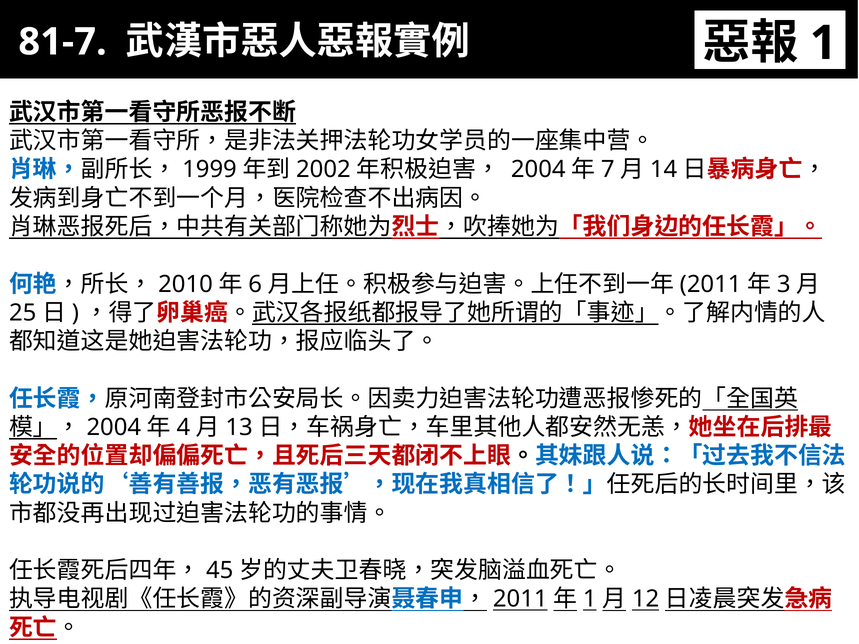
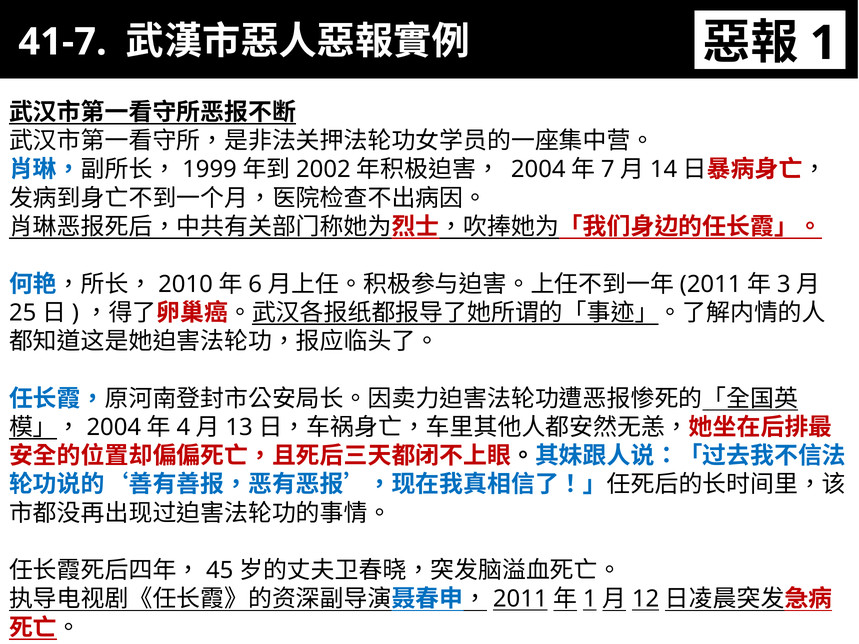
81-7: 81-7 -> 41-7
